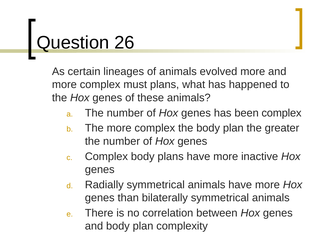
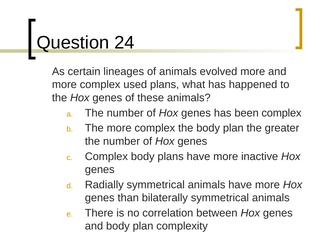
26: 26 -> 24
must: must -> used
